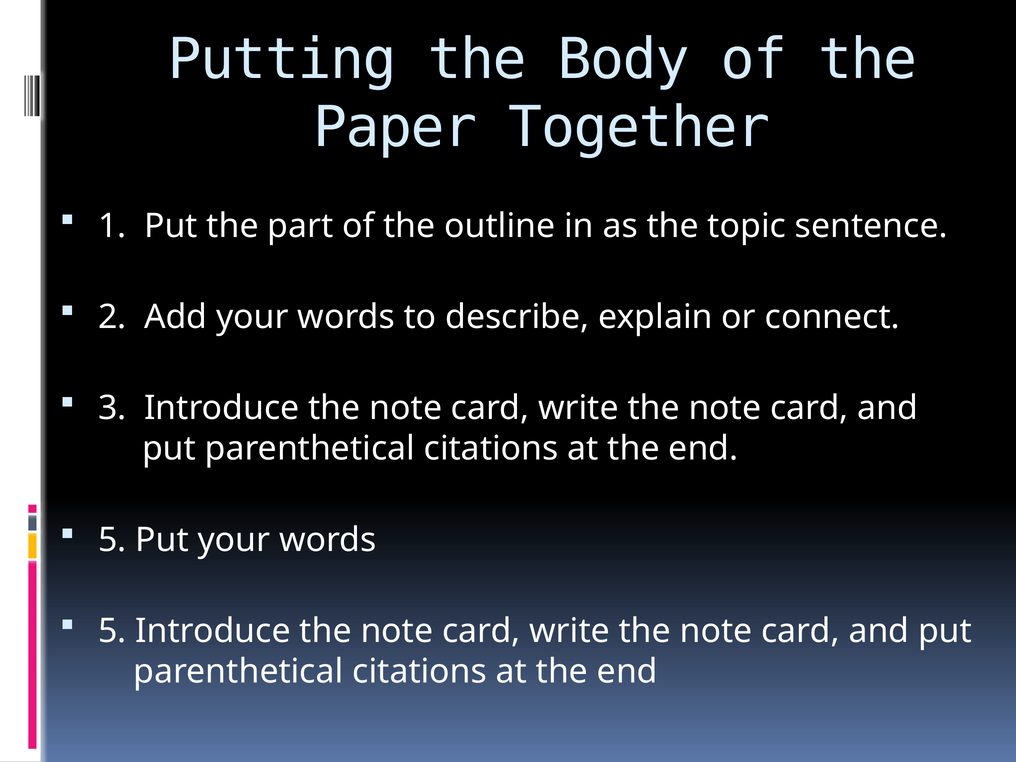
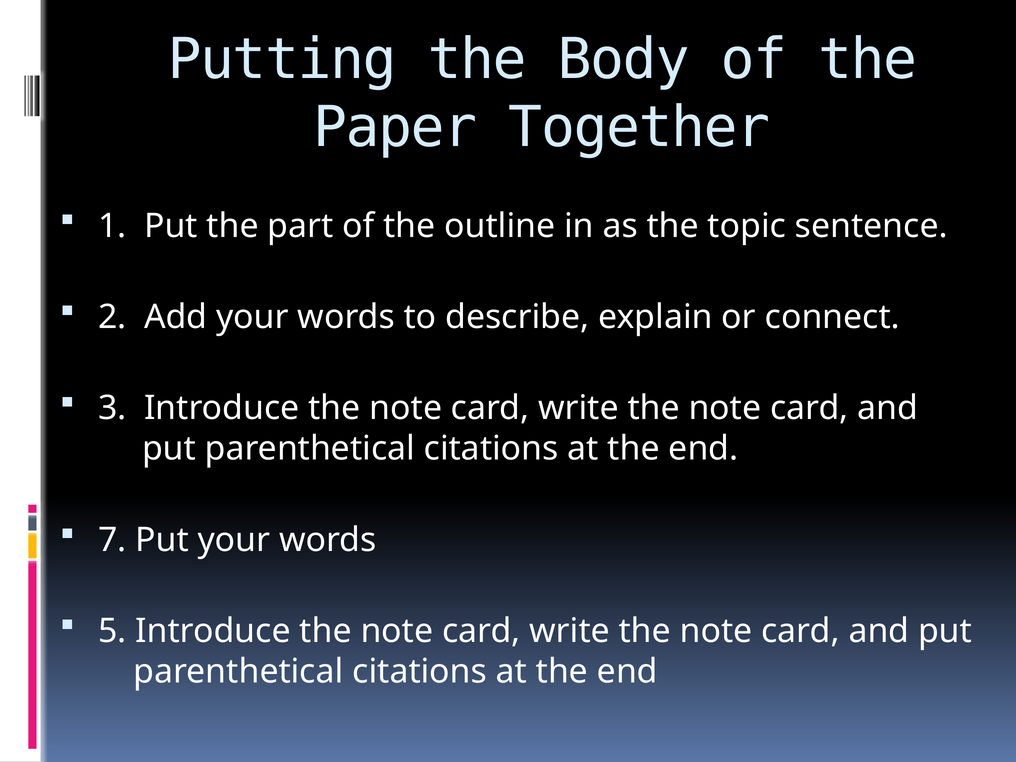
5 at (112, 540): 5 -> 7
